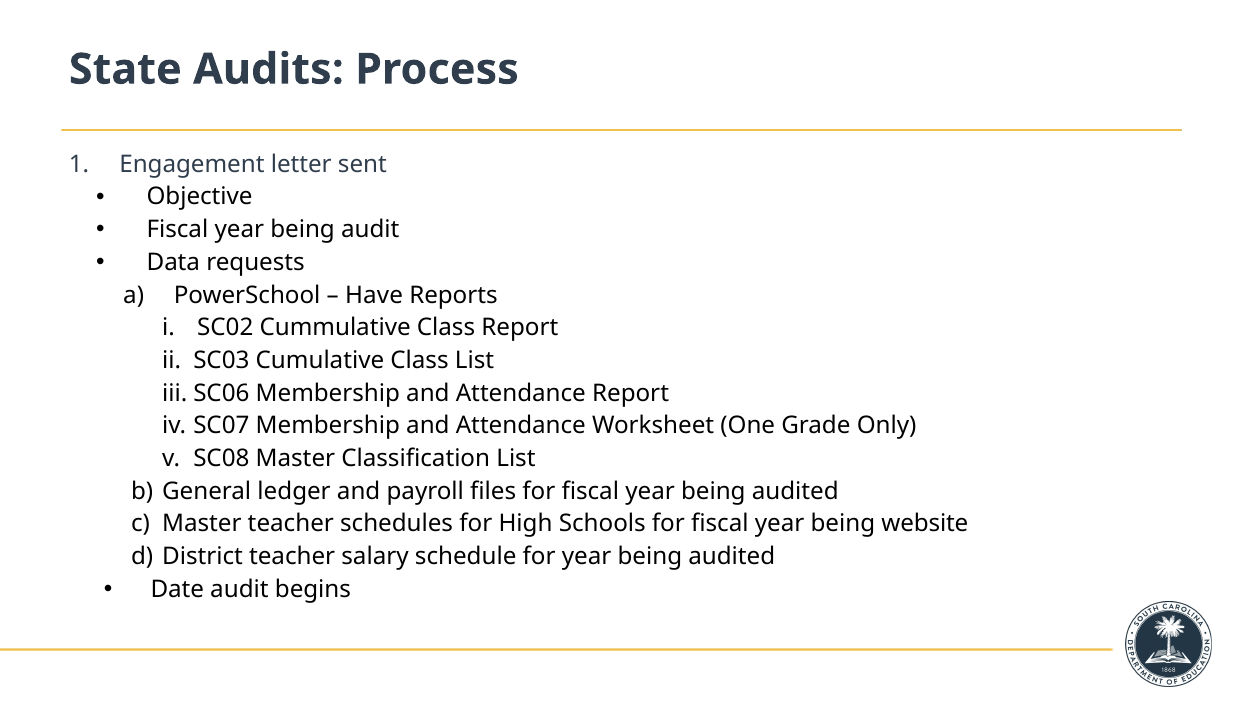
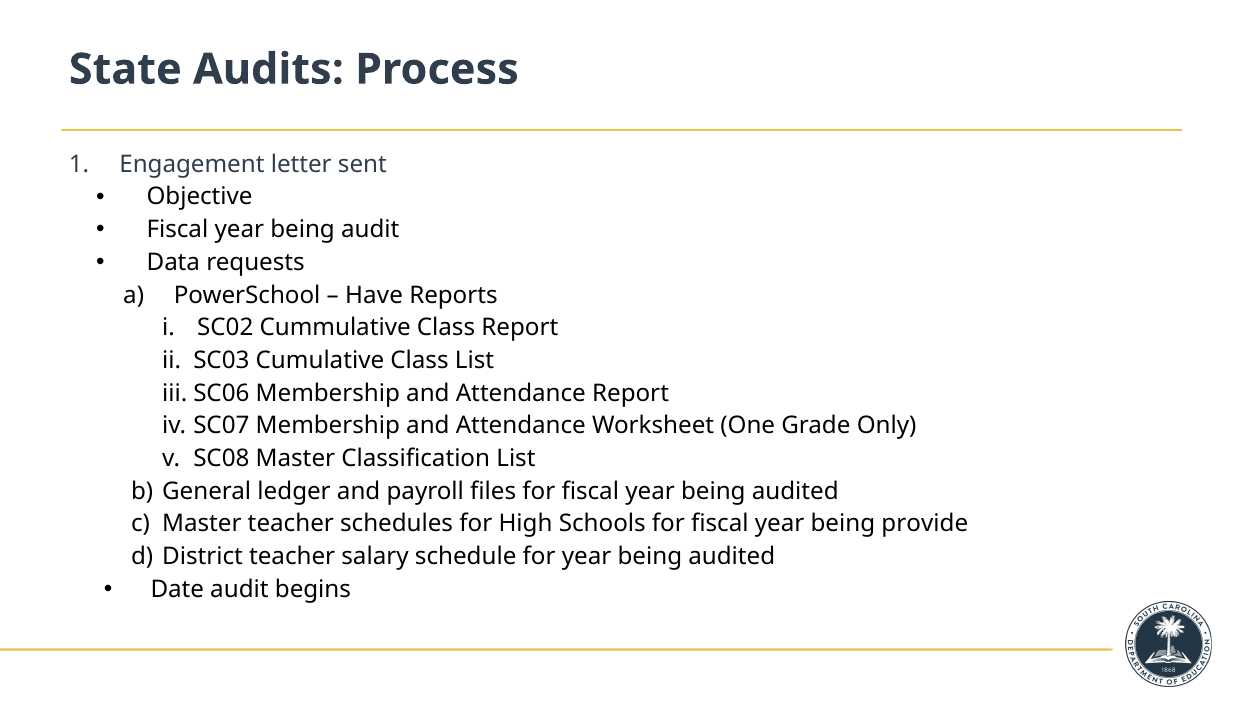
website: website -> provide
